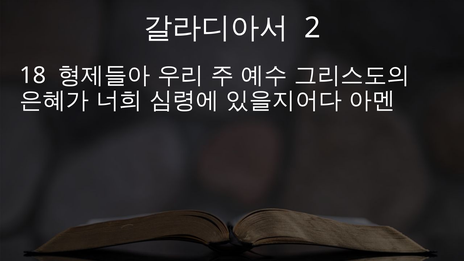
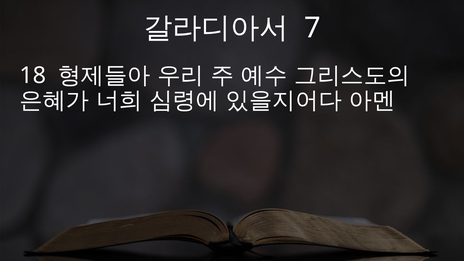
2: 2 -> 7
